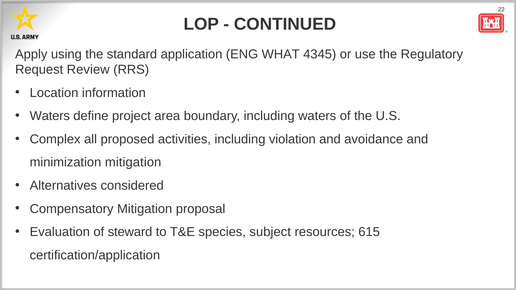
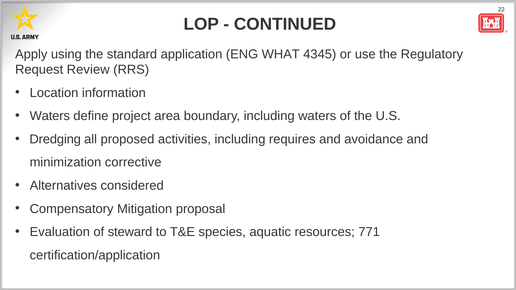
Complex: Complex -> Dredging
violation: violation -> requires
minimization mitigation: mitigation -> corrective
subject: subject -> aquatic
615: 615 -> 771
